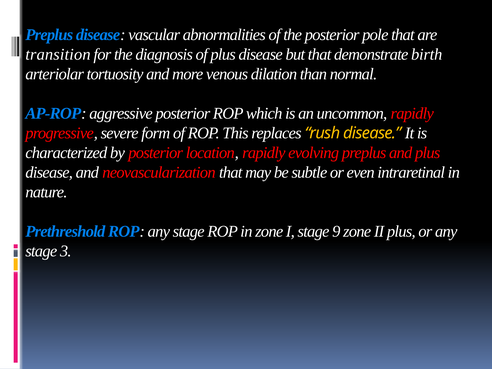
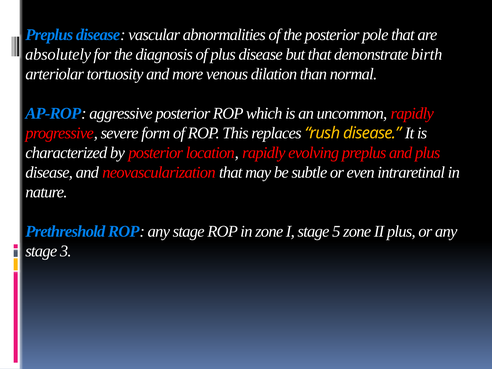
transition: transition -> absolutely
9: 9 -> 5
